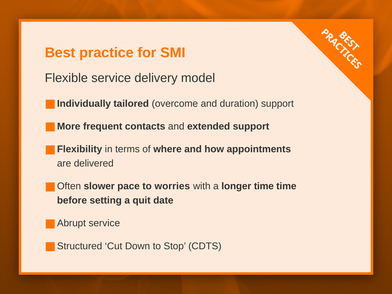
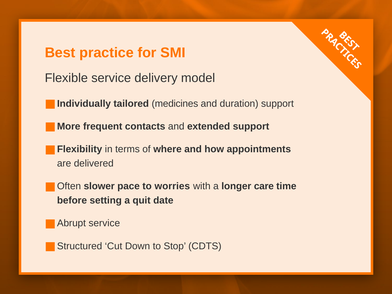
overcome: overcome -> medicines
longer time: time -> care
